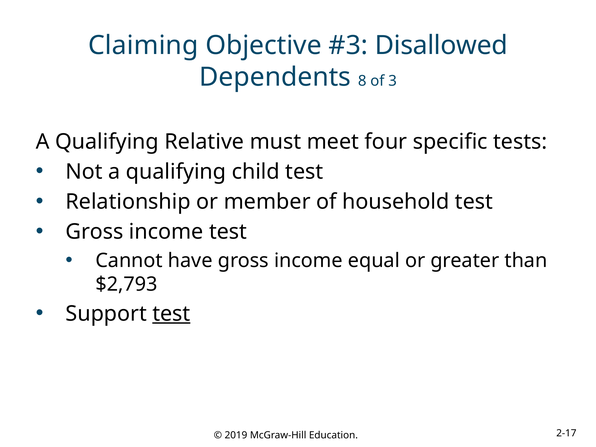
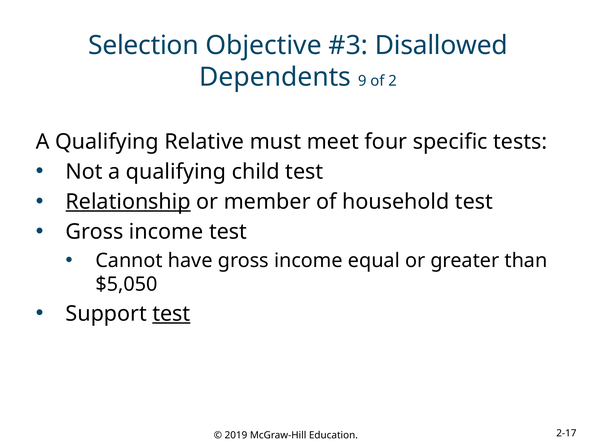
Claiming: Claiming -> Selection
8: 8 -> 9
3: 3 -> 2
Relationship underline: none -> present
$2,793: $2,793 -> $5,050
